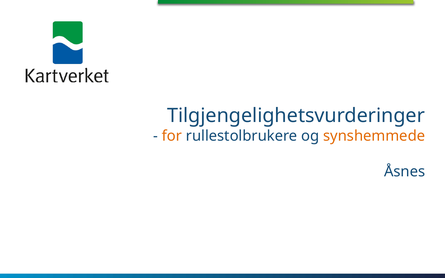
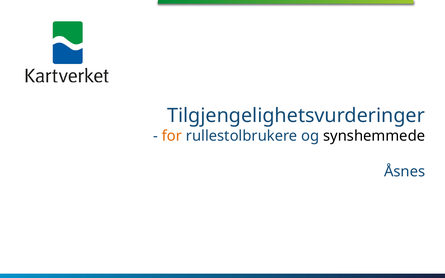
synshemmede colour: orange -> black
